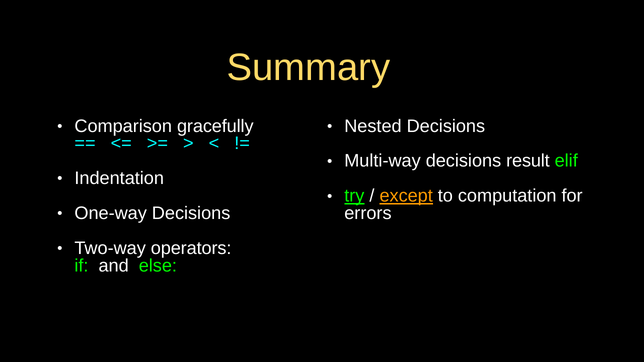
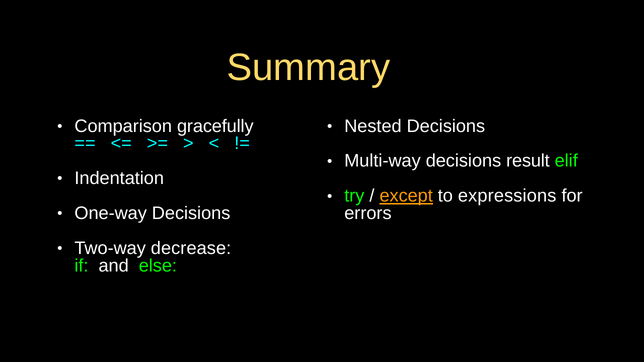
try underline: present -> none
computation: computation -> expressions
operators: operators -> decrease
